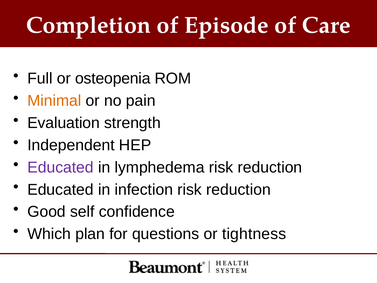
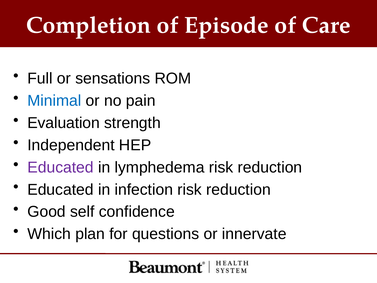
osteopenia: osteopenia -> sensations
Minimal colour: orange -> blue
tightness: tightness -> innervate
